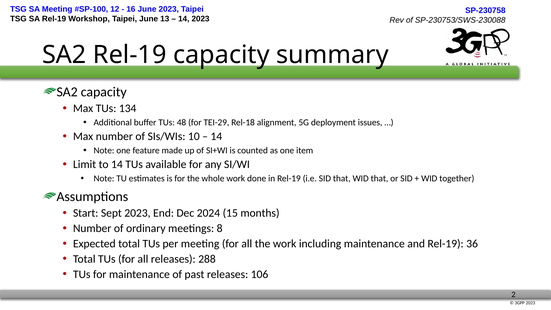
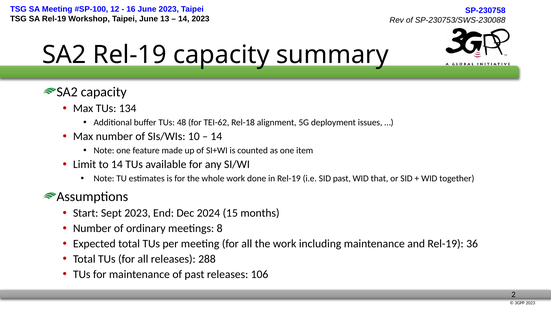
TEI-29: TEI-29 -> TEI-62
SID that: that -> past
